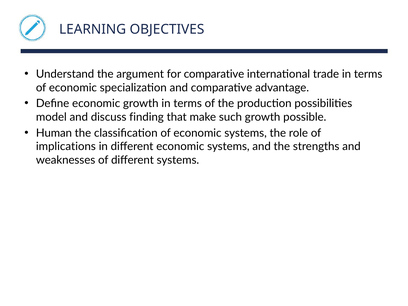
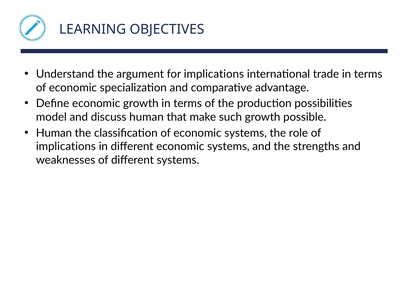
for comparative: comparative -> implications
discuss finding: finding -> human
